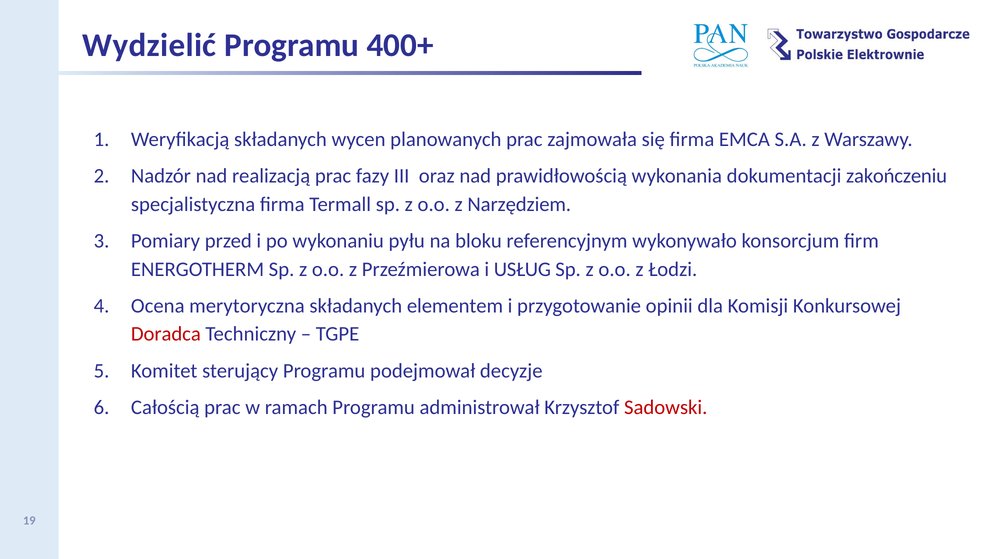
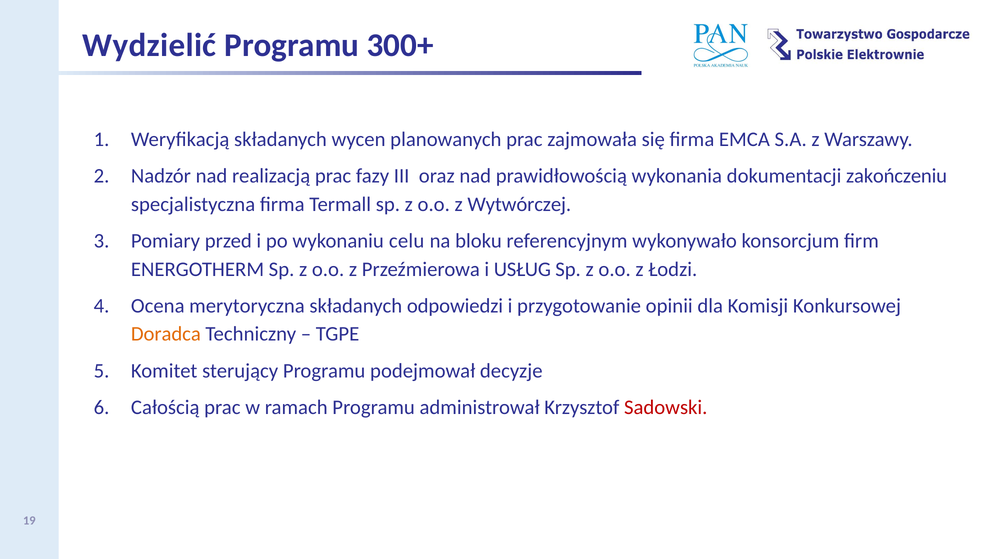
400+: 400+ -> 300+
Narzędziem: Narzędziem -> Wytwórczej
pyłu: pyłu -> celu
elementem: elementem -> odpowiedzi
Doradca colour: red -> orange
